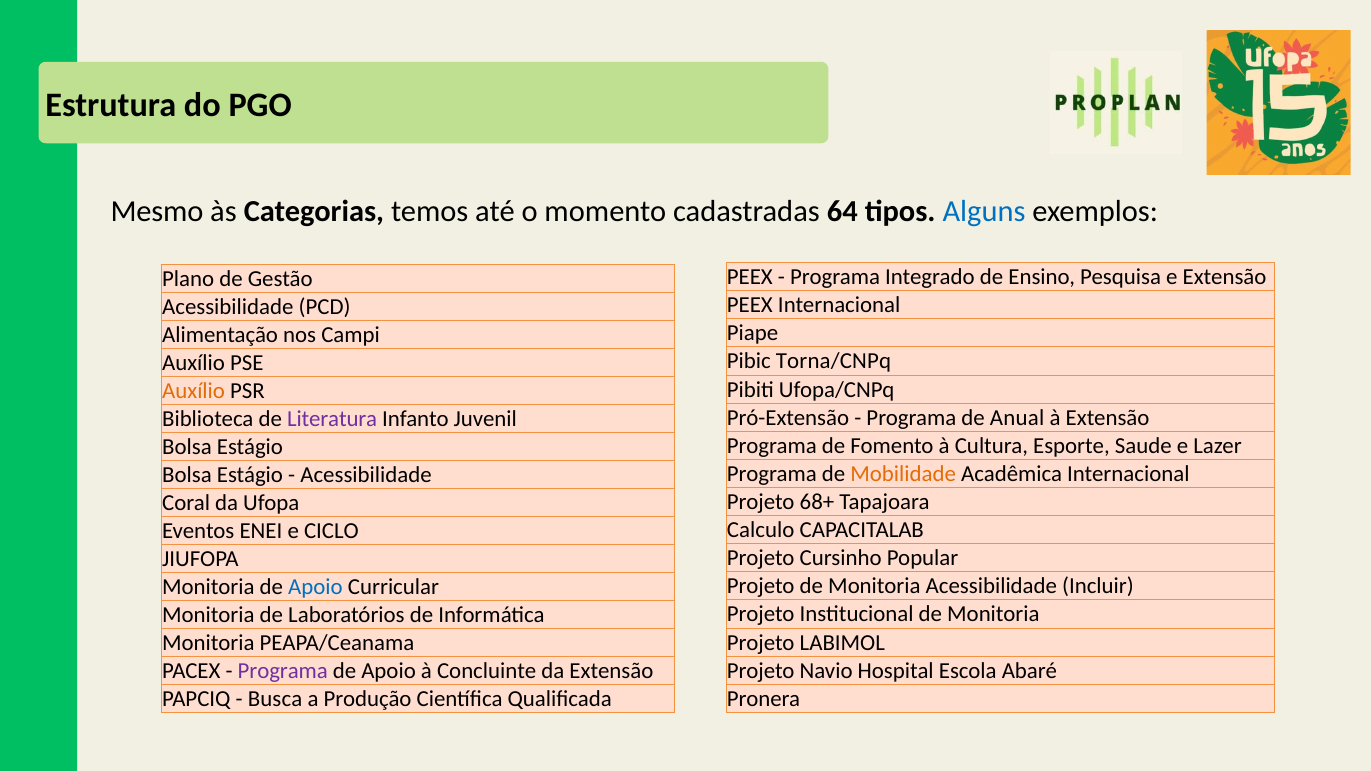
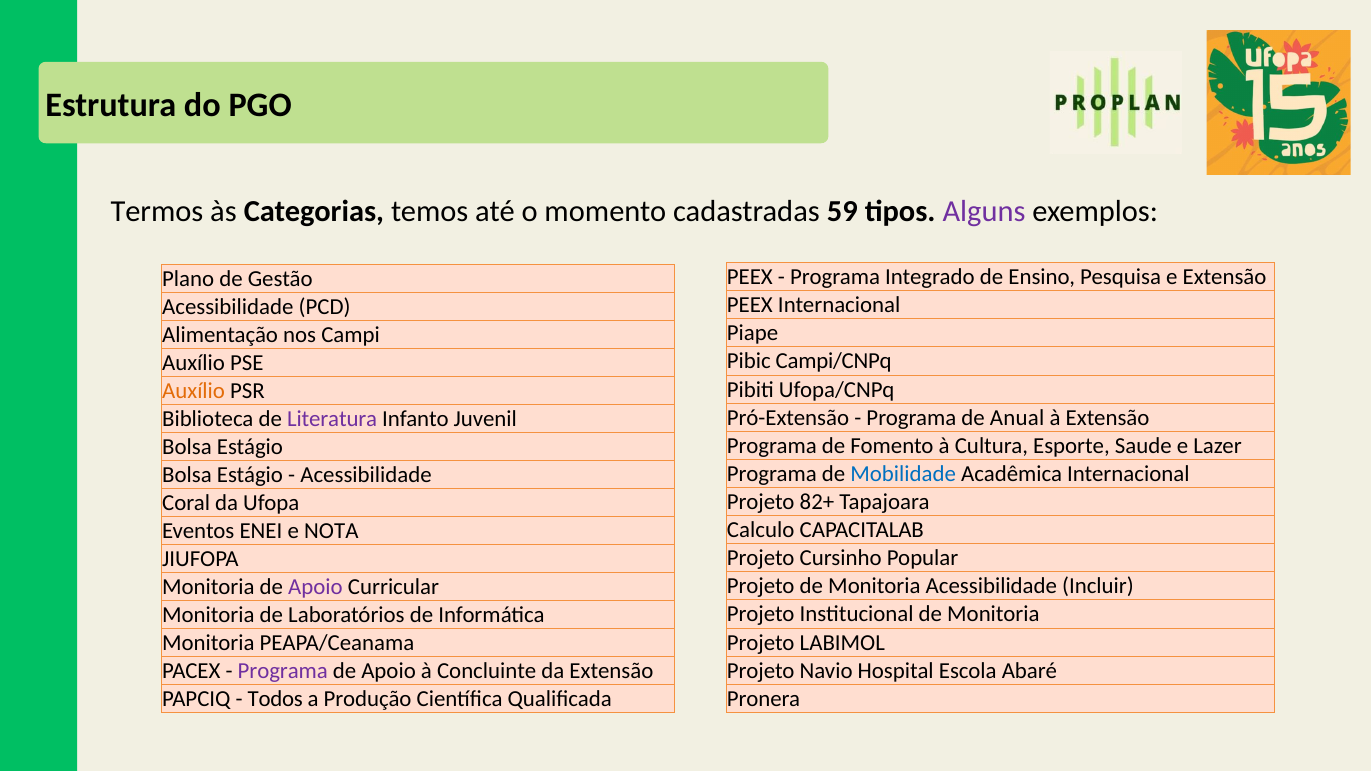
Mesmo: Mesmo -> Termos
64: 64 -> 59
Alguns colour: blue -> purple
Torna/CNPq: Torna/CNPq -> Campi/CNPq
Mobilidade colour: orange -> blue
68+: 68+ -> 82+
CICLO: CICLO -> NOTA
Apoio at (315, 587) colour: blue -> purple
Busca: Busca -> Todos
